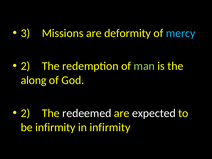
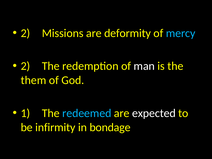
3 at (25, 33): 3 -> 2
man colour: light green -> white
along: along -> them
2 at (25, 113): 2 -> 1
redeemed colour: white -> light blue
in infirmity: infirmity -> bondage
